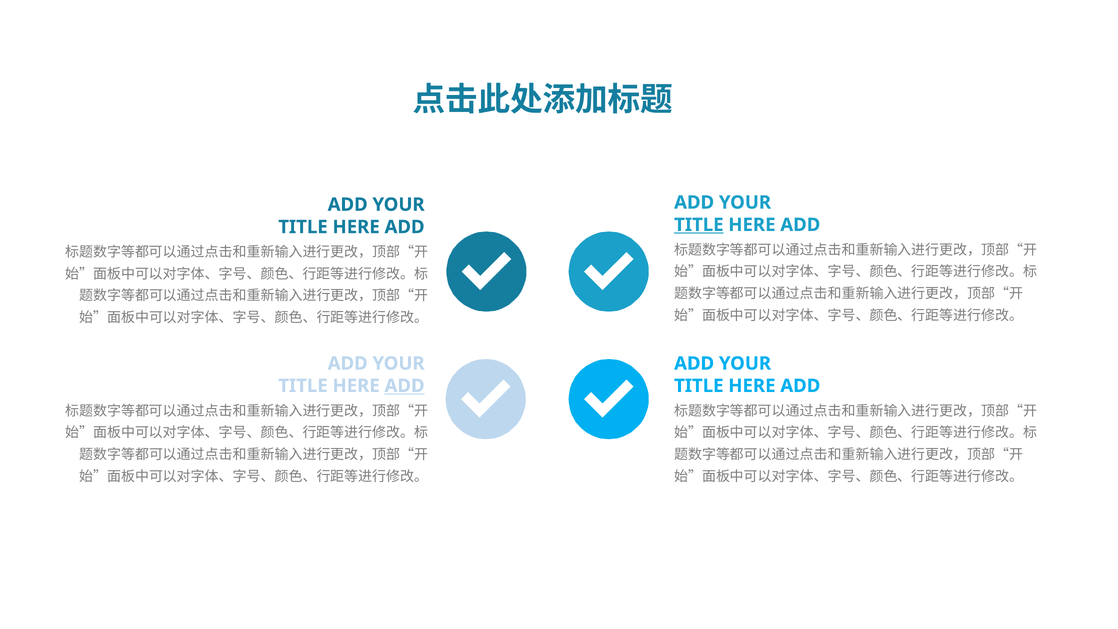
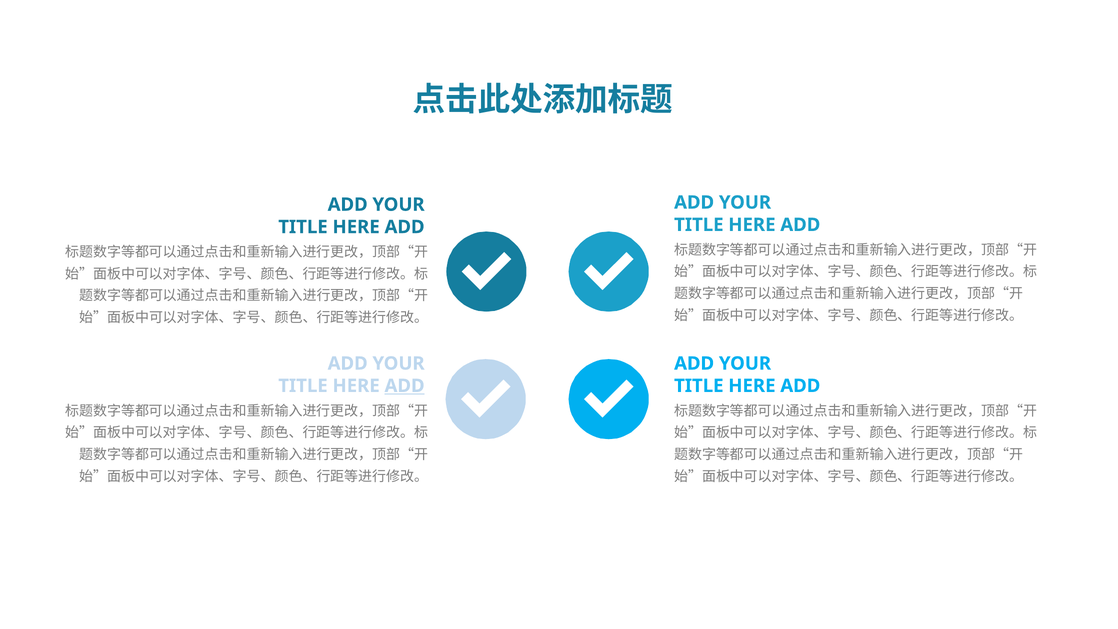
TITLE at (699, 225) underline: present -> none
